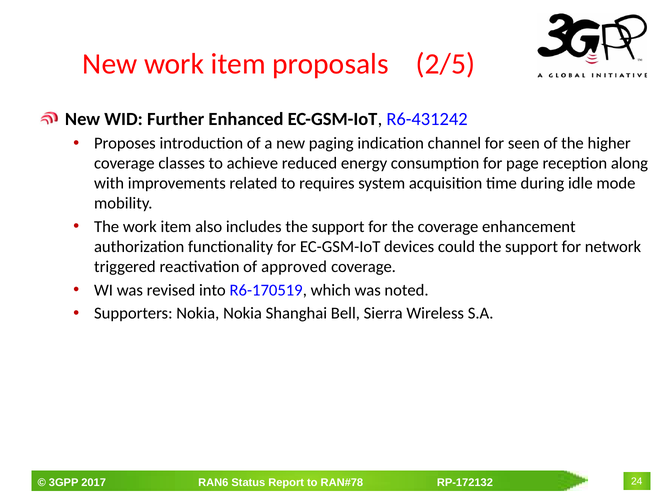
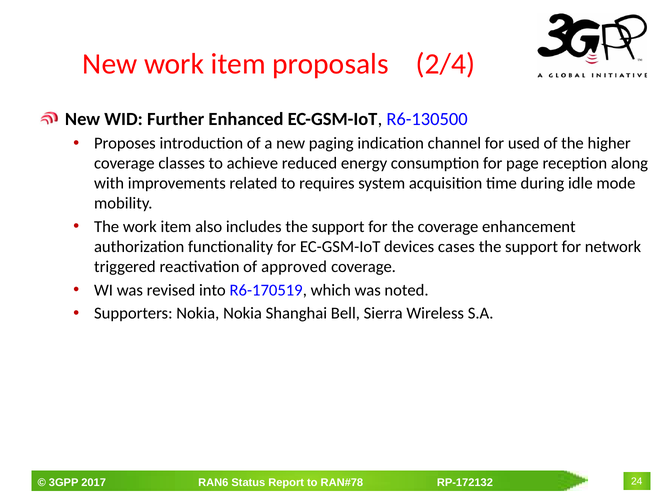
2/5: 2/5 -> 2/4
R6-431242: R6-431242 -> R6-130500
seen: seen -> used
could: could -> cases
